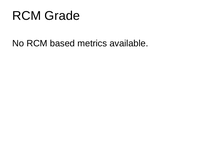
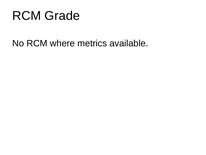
based: based -> where
